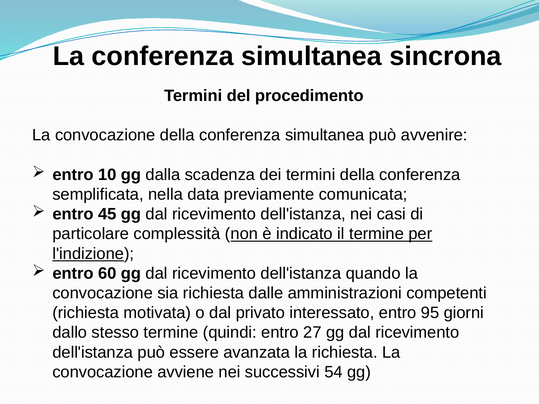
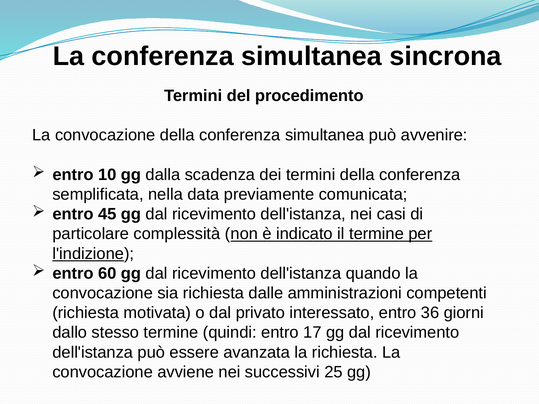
95: 95 -> 36
27: 27 -> 17
54: 54 -> 25
